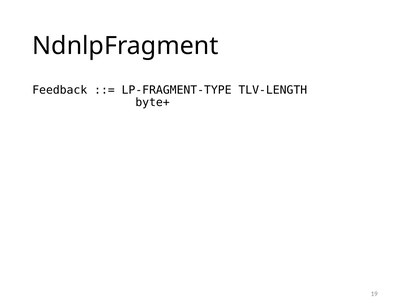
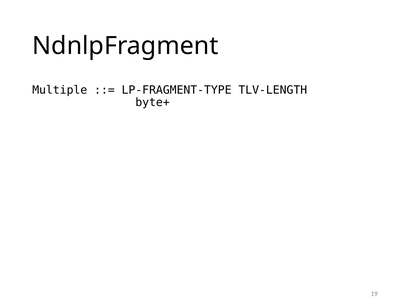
Feedback: Feedback -> Multiple
